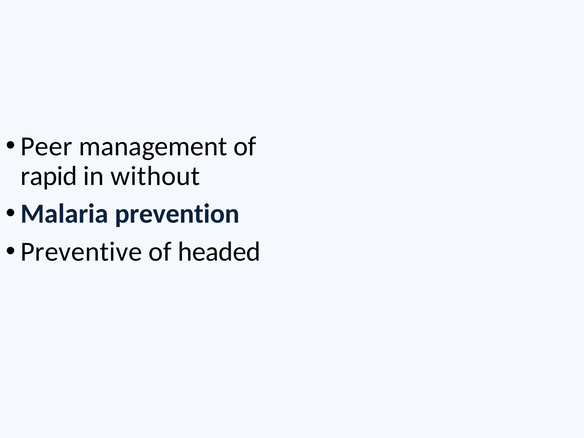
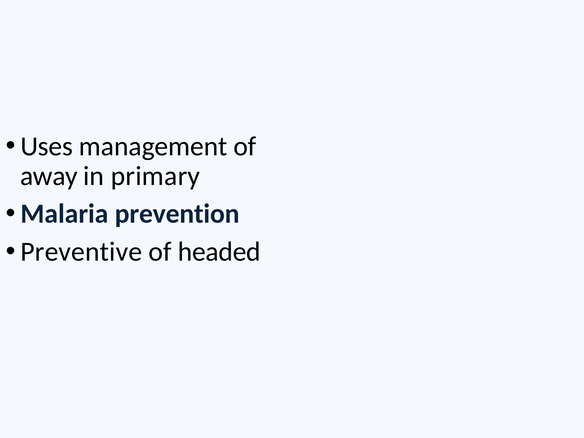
Peer: Peer -> Uses
rapid: rapid -> away
without: without -> primary
